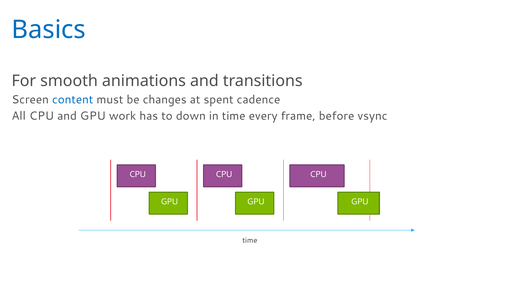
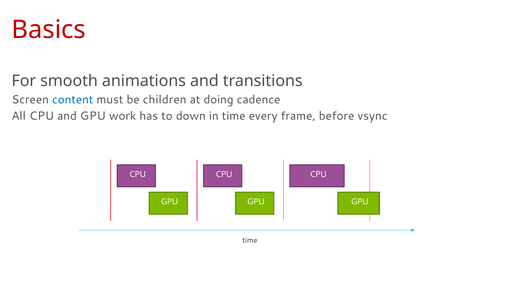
Basics colour: blue -> red
changes: changes -> children
spent: spent -> doing
